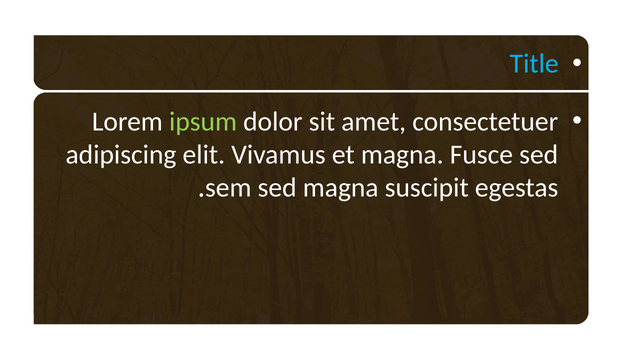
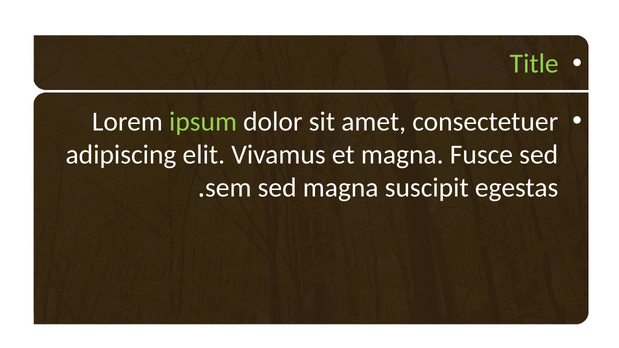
Title colour: light blue -> light green
